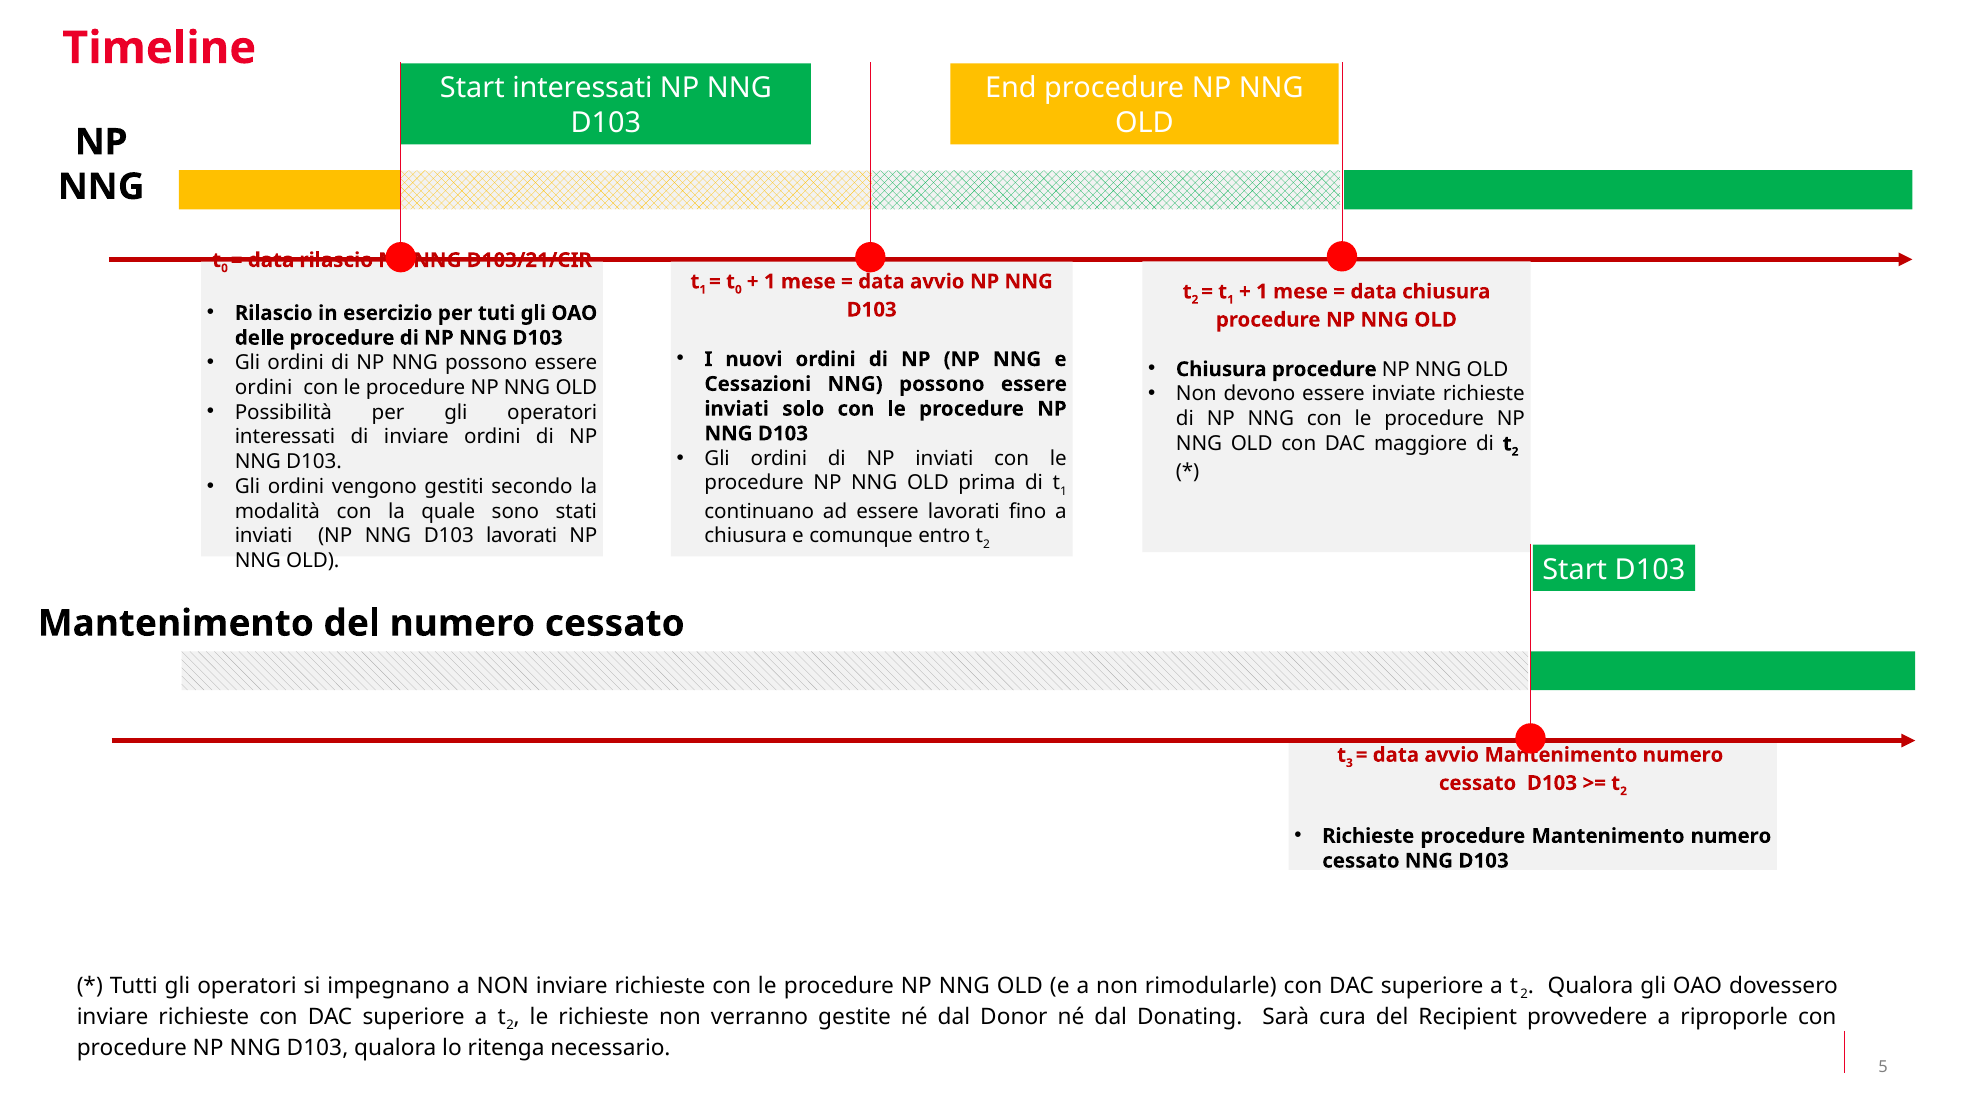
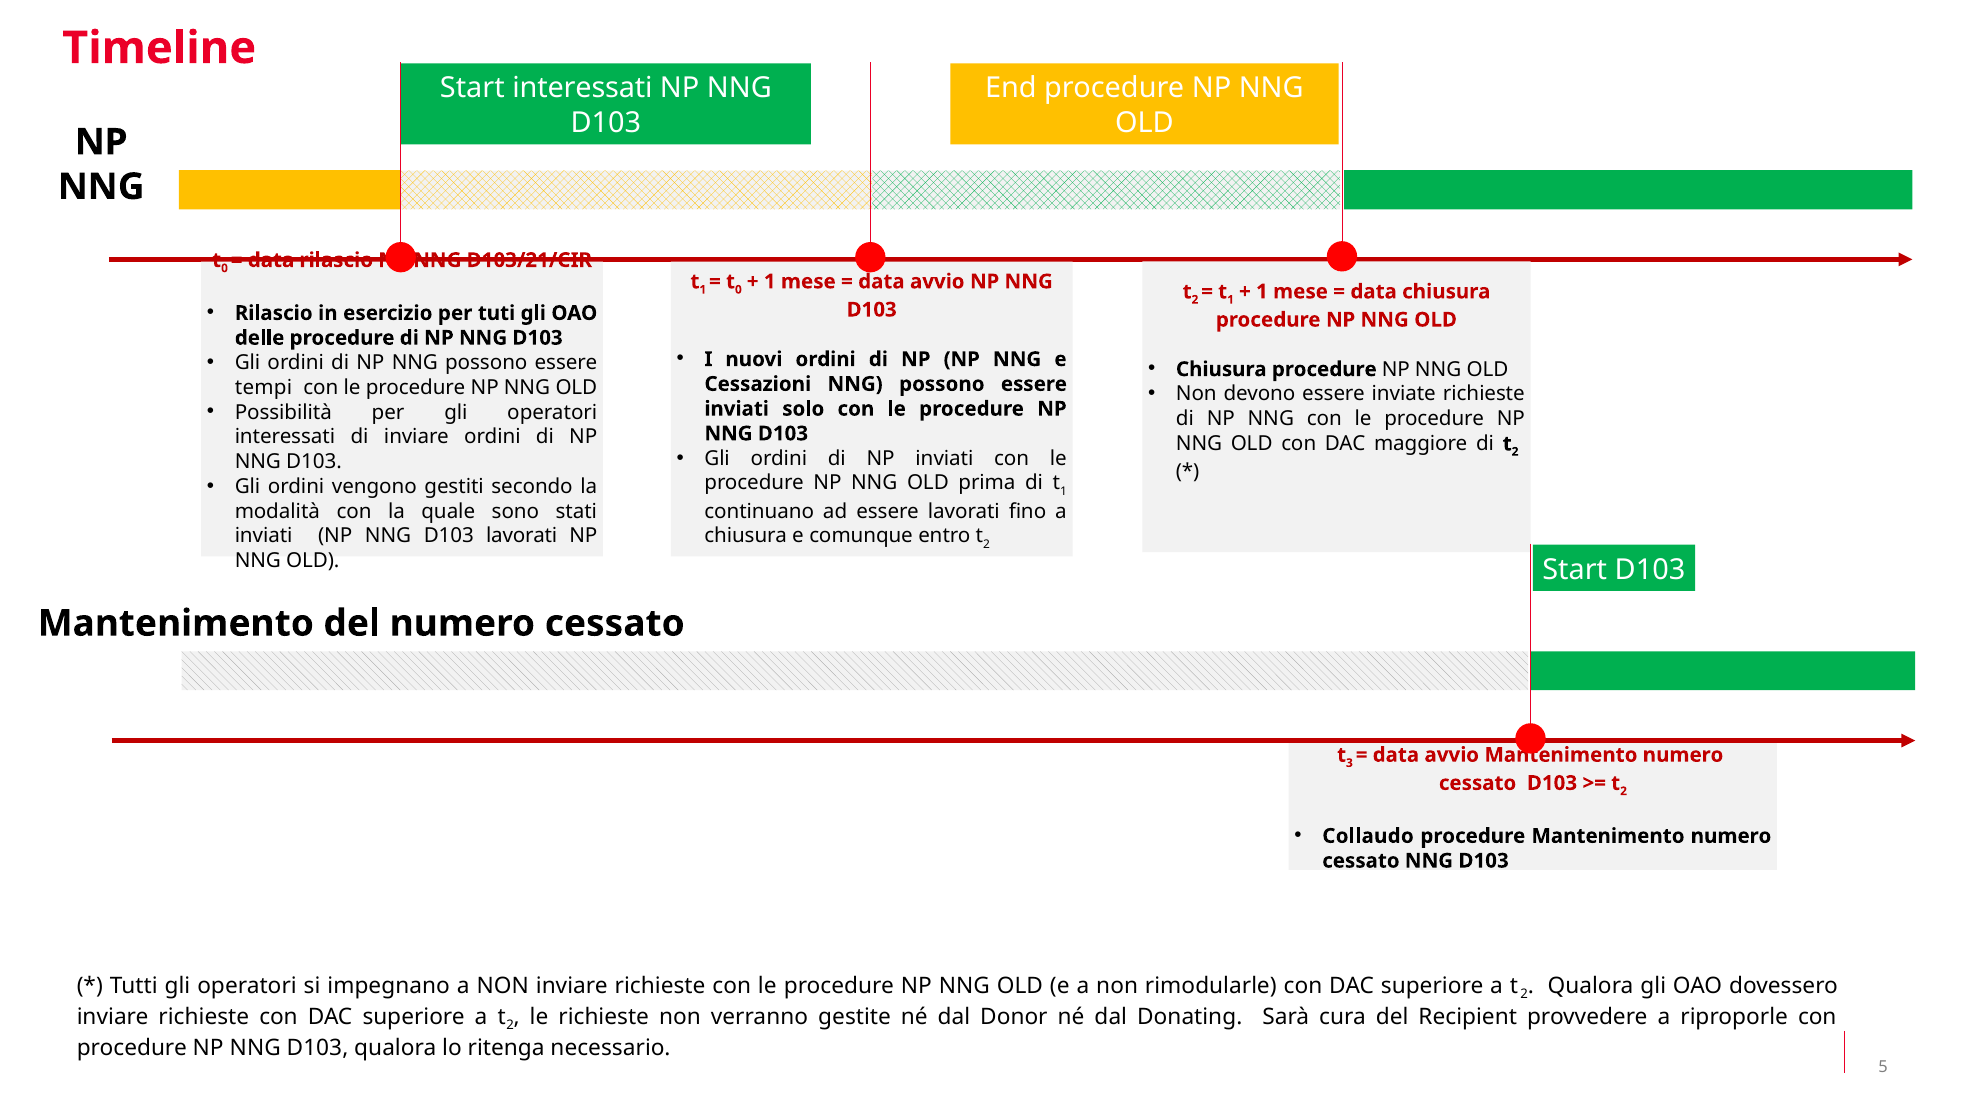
ordini at (264, 387): ordini -> tempi
Richieste at (1368, 836): Richieste -> Collaudo
